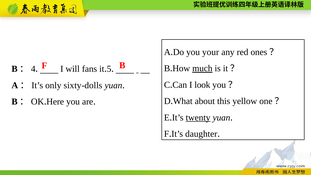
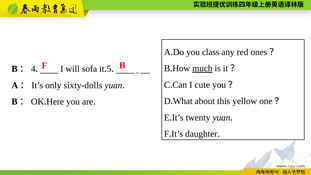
your: your -> class
fans: fans -> sofa
look: look -> cute
twenty underline: present -> none
